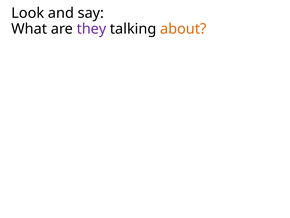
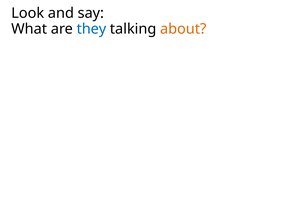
they colour: purple -> blue
